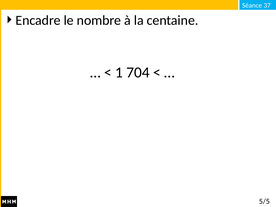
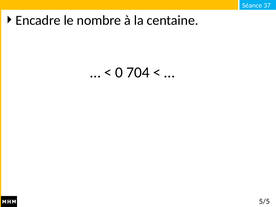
1: 1 -> 0
